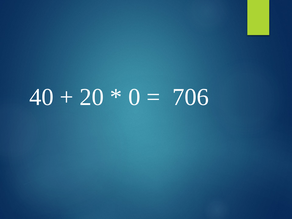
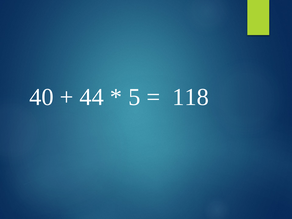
20: 20 -> 44
0: 0 -> 5
706: 706 -> 118
